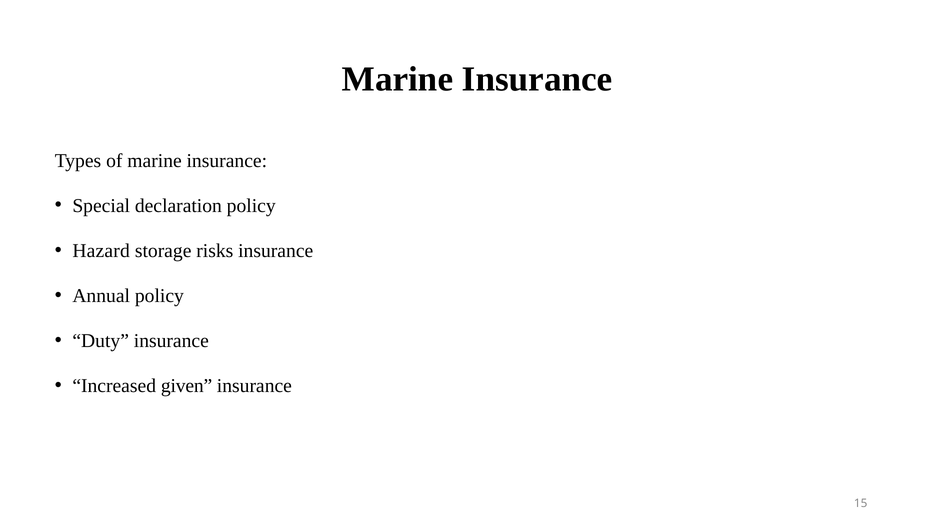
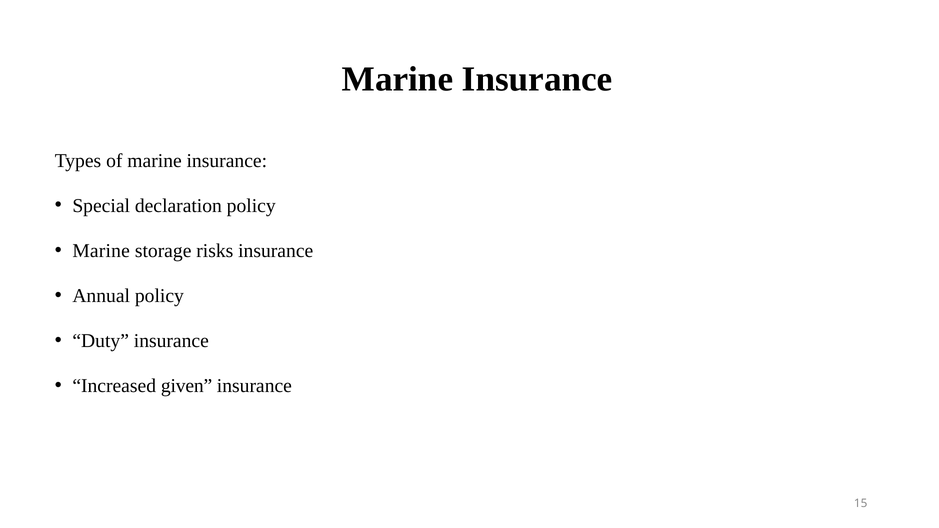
Hazard at (101, 251): Hazard -> Marine
